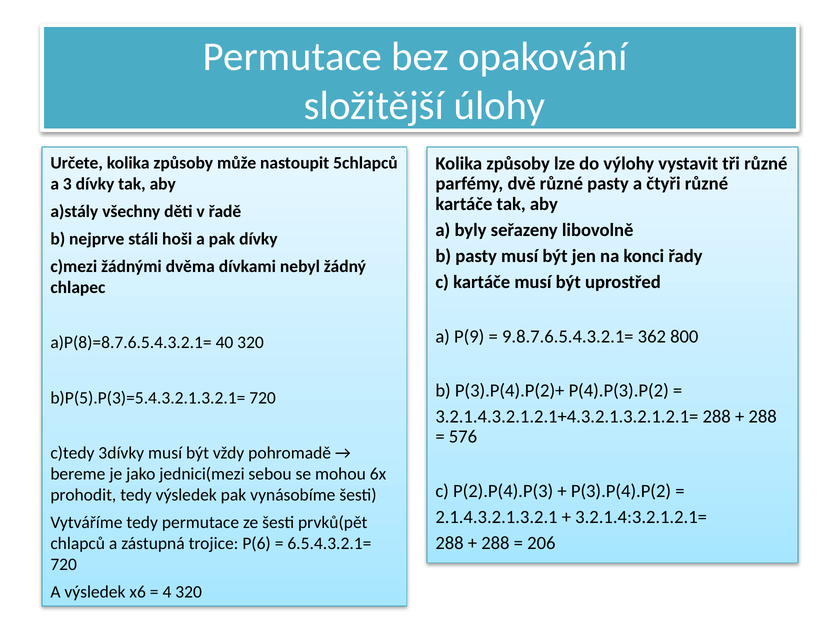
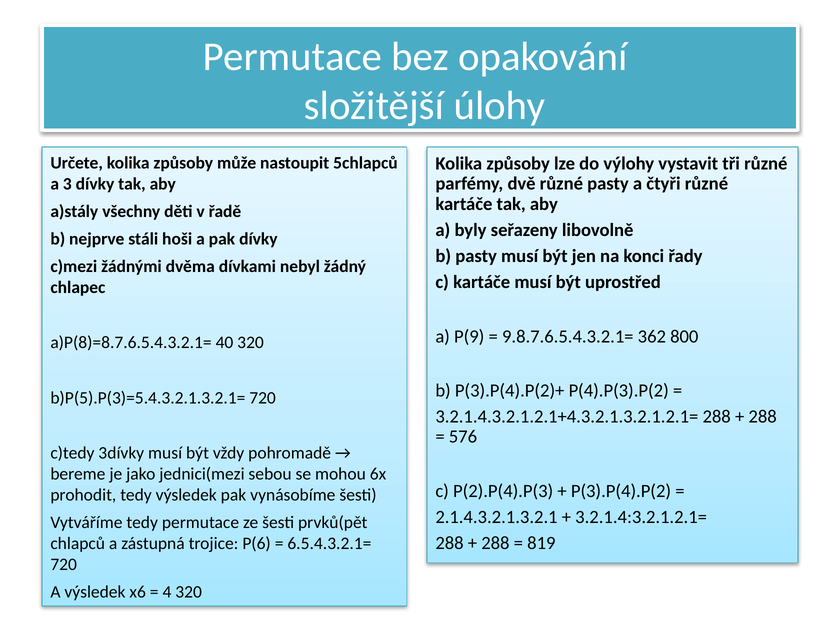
206: 206 -> 819
